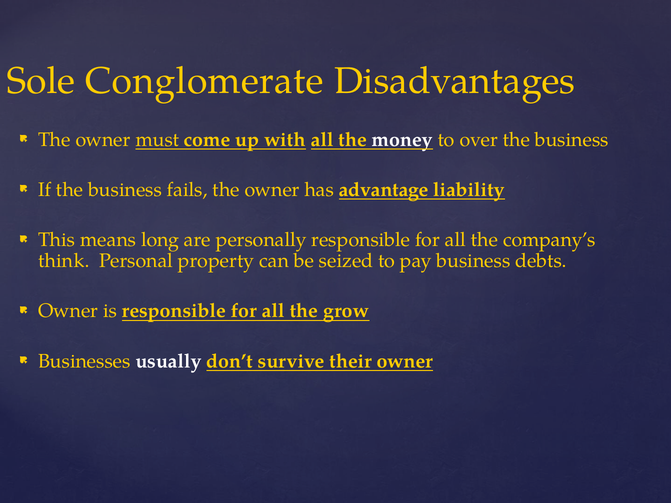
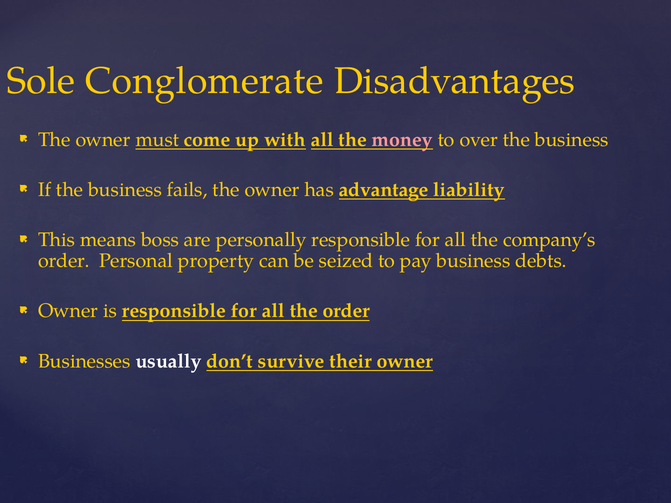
money colour: white -> pink
long: long -> boss
think at (64, 261): think -> order
the grow: grow -> order
